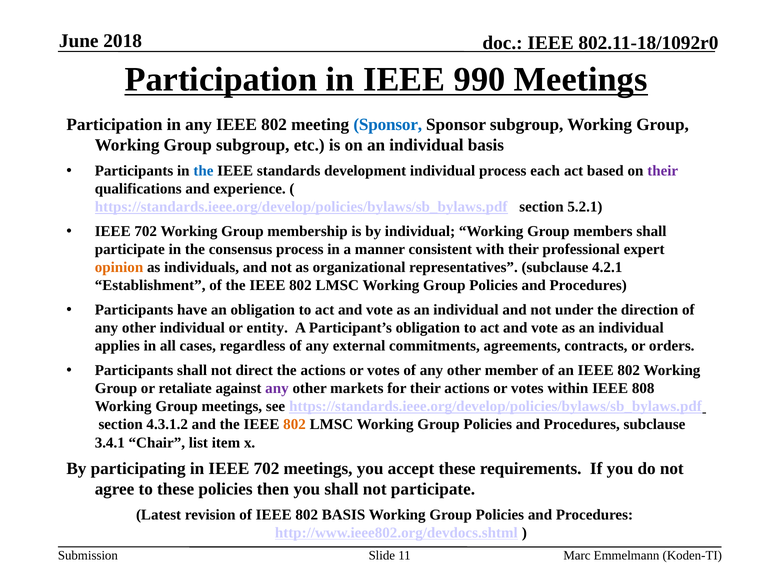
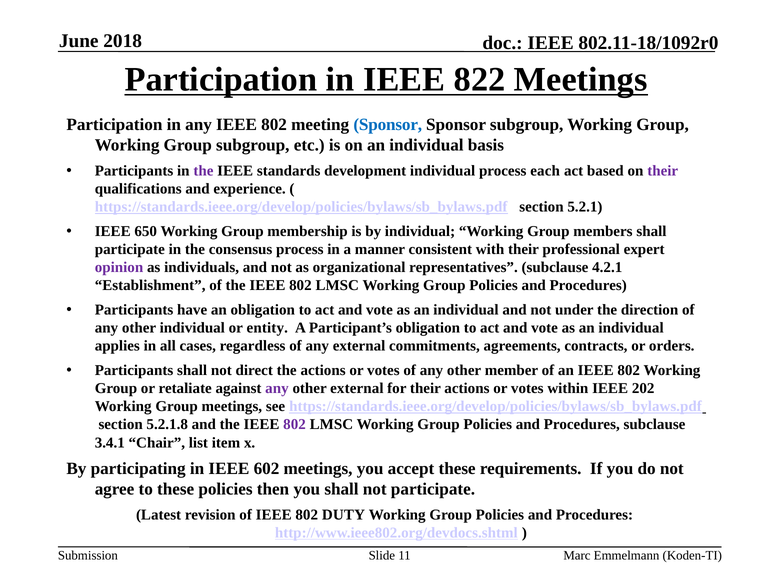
990: 990 -> 822
the at (203, 171) colour: blue -> purple
702 at (146, 232): 702 -> 650
opinion colour: orange -> purple
other markets: markets -> external
808: 808 -> 202
4.3.1.2: 4.3.1.2 -> 5.2.1.8
802 at (295, 425) colour: orange -> purple
in IEEE 702: 702 -> 602
802 BASIS: BASIS -> DUTY
